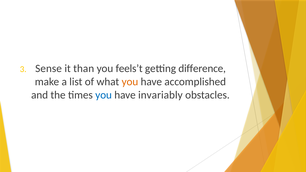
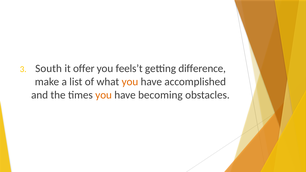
Sense: Sense -> South
than: than -> offer
you at (104, 95) colour: blue -> orange
invariably: invariably -> becoming
